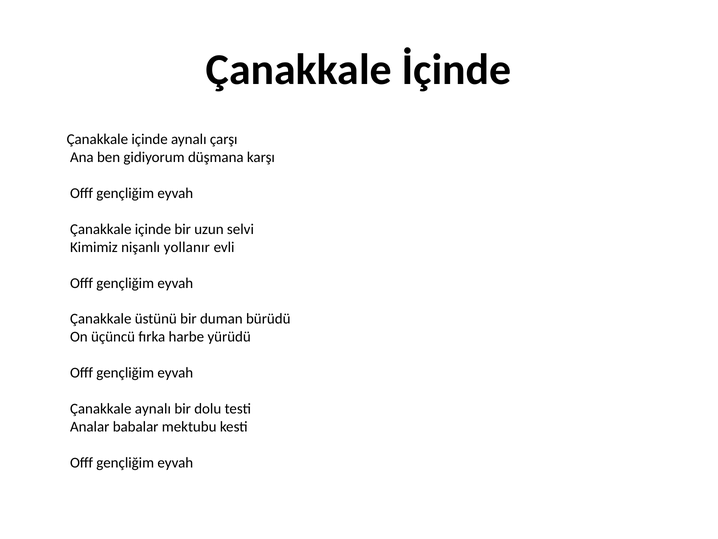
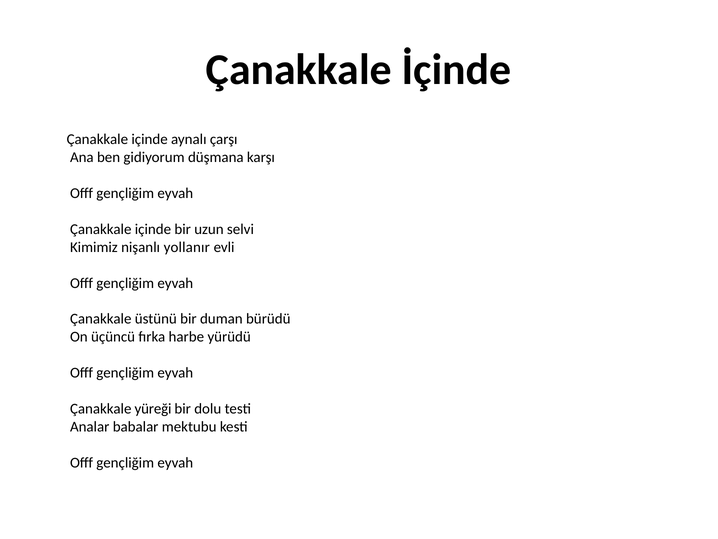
Çanakkale aynalı: aynalı -> yüreği
